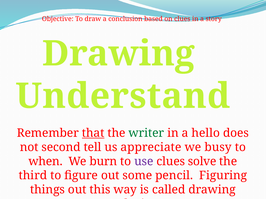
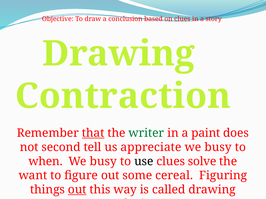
Understand: Understand -> Contraction
hello: hello -> paint
burn at (103, 162): burn -> busy
use colour: purple -> black
third: third -> want
pencil: pencil -> cereal
out at (77, 190) underline: none -> present
